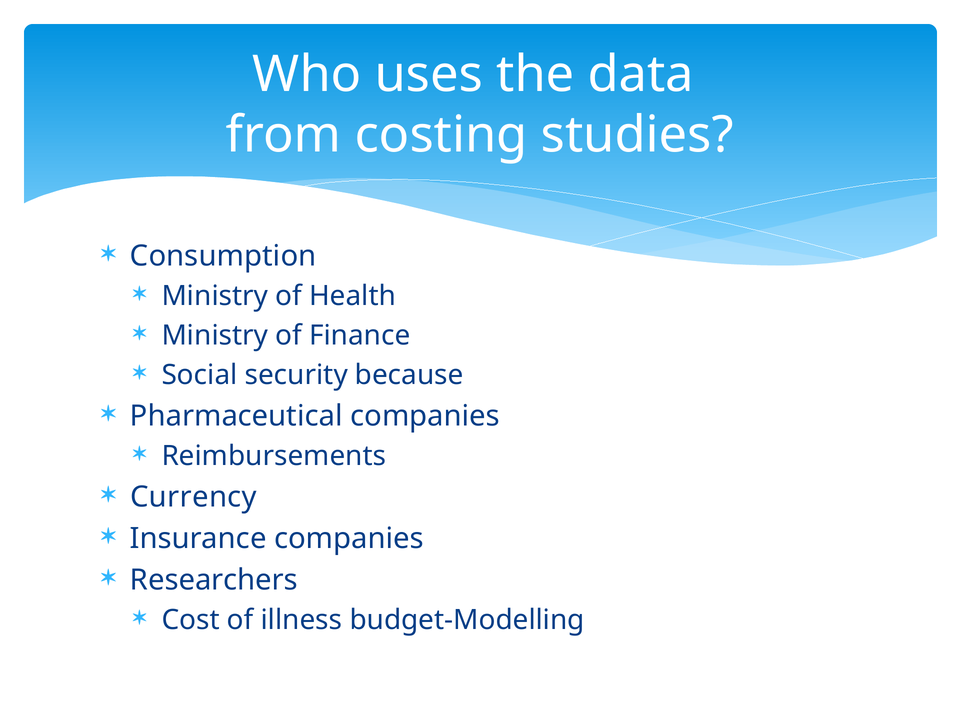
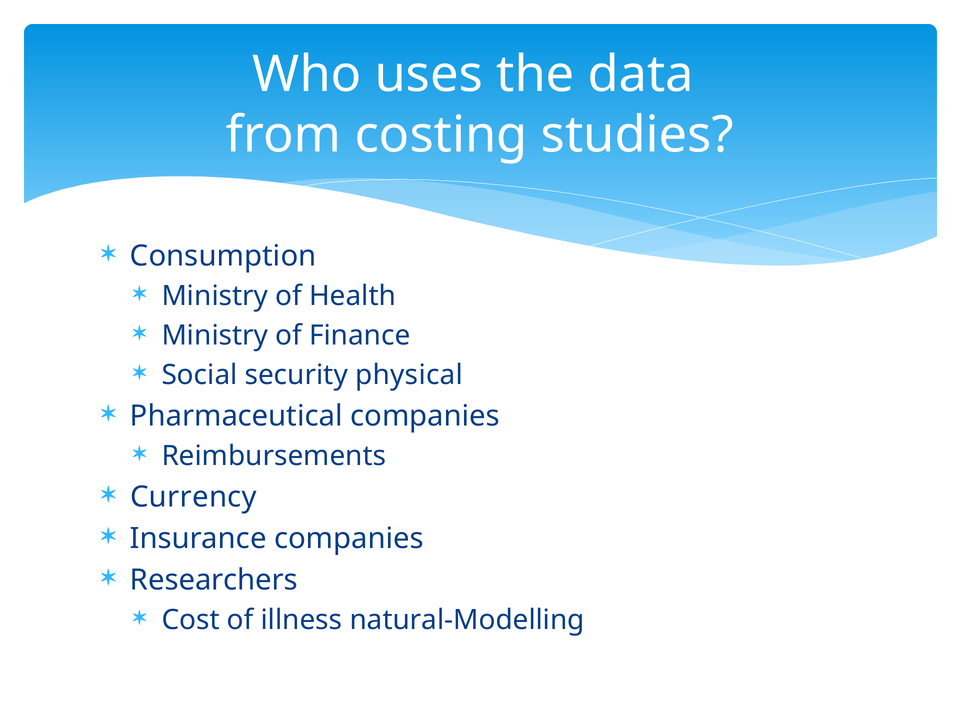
because: because -> physical
budget-Modelling: budget-Modelling -> natural-Modelling
